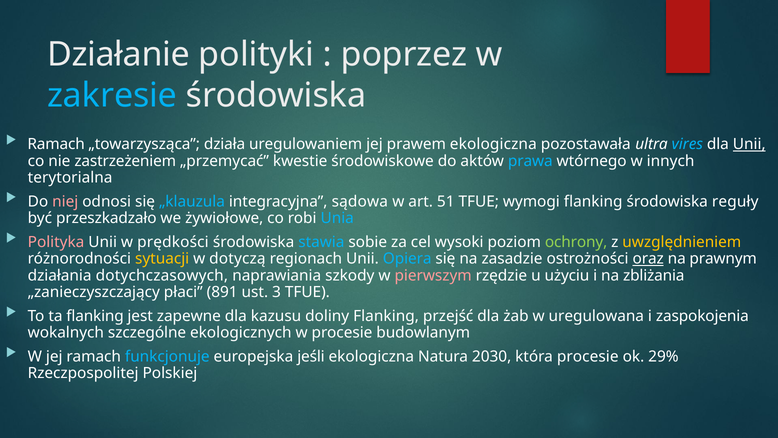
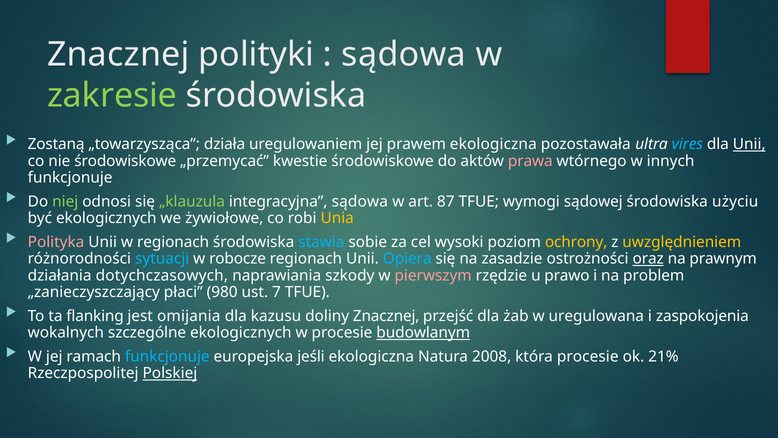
Działanie at (119, 55): Działanie -> Znacznej
poprzez at (404, 55): poprzez -> sądowa
zakresie colour: light blue -> light green
Ramach at (56, 144): Ramach -> Zostaną
nie zastrzeżeniem: zastrzeżeniem -> środowiskowe
prawa colour: light blue -> pink
terytorialna at (70, 178): terytorialna -> funkcjonuje
niej colour: pink -> light green
„klauzula colour: light blue -> light green
51: 51 -> 87
wymogi flanking: flanking -> sądowej
reguły: reguły -> użyciu
być przeszkadzało: przeszkadzało -> ekologicznych
Unia colour: light blue -> yellow
w prędkości: prędkości -> regionach
ochrony colour: light green -> yellow
sytuacji colour: yellow -> light blue
dotyczą: dotyczą -> robocze
użyciu: użyciu -> prawo
zbliżania: zbliżania -> problem
891: 891 -> 980
3: 3 -> 7
zapewne: zapewne -> omijania
doliny Flanking: Flanking -> Znacznej
budowlanym underline: none -> present
2030: 2030 -> 2008
29%: 29% -> 21%
Polskiej underline: none -> present
